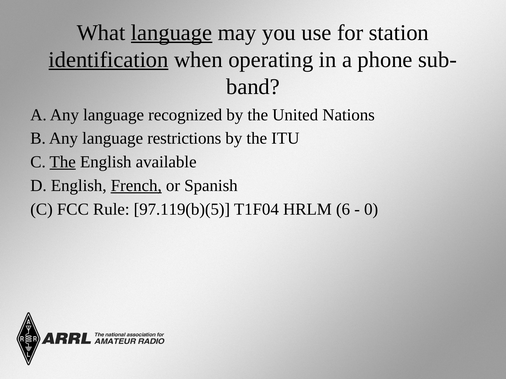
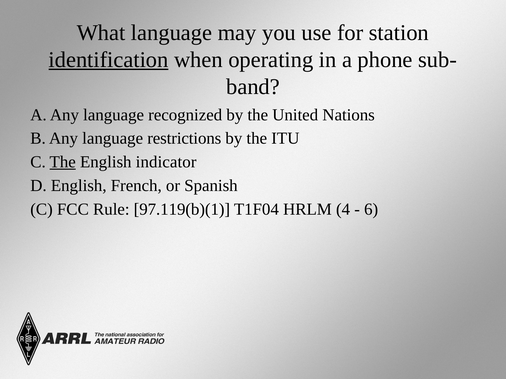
language at (172, 33) underline: present -> none
available: available -> indicator
French underline: present -> none
97.119(b)(5: 97.119(b)(5 -> 97.119(b)(1
6: 6 -> 4
0: 0 -> 6
